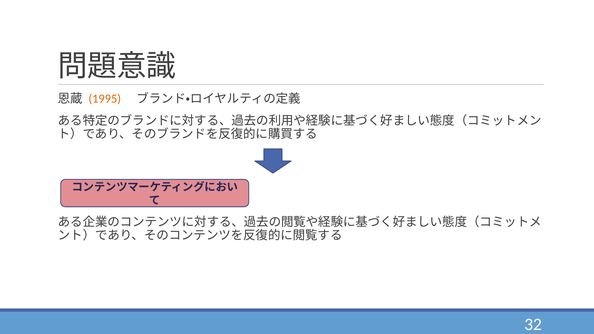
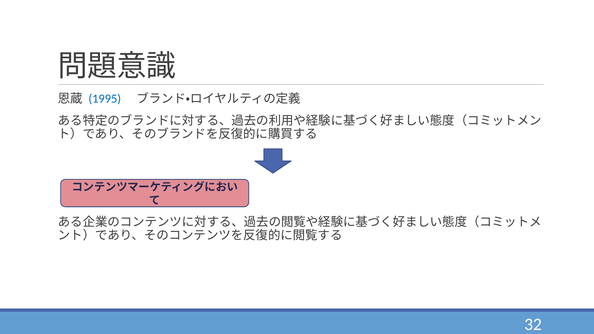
1995 colour: orange -> blue
